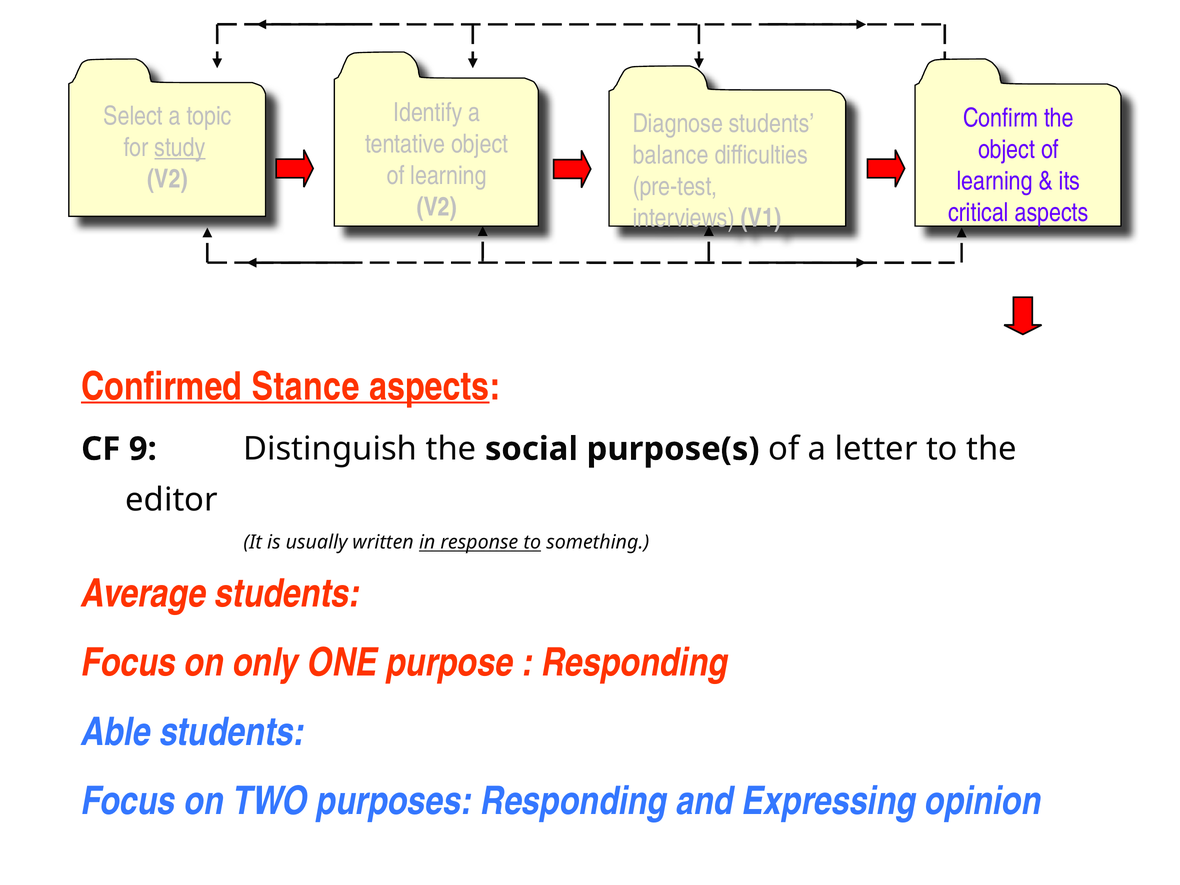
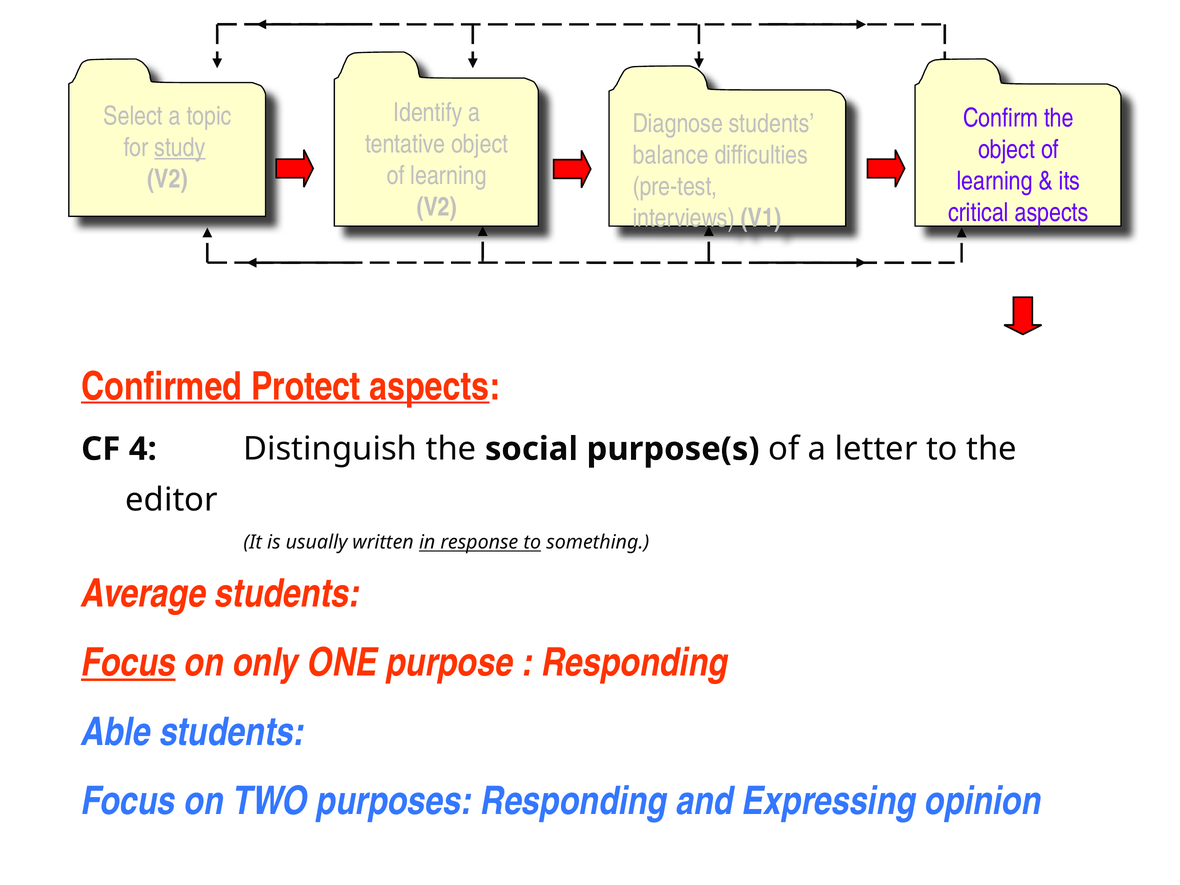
Stance: Stance -> Protect
9: 9 -> 4
Focus at (128, 663) underline: none -> present
